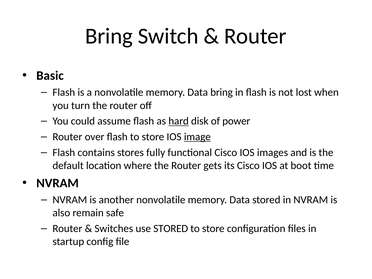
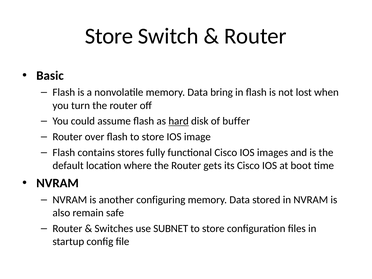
Bring at (109, 36): Bring -> Store
power: power -> buffer
image underline: present -> none
another nonvolatile: nonvolatile -> configuring
use STORED: STORED -> SUBNET
